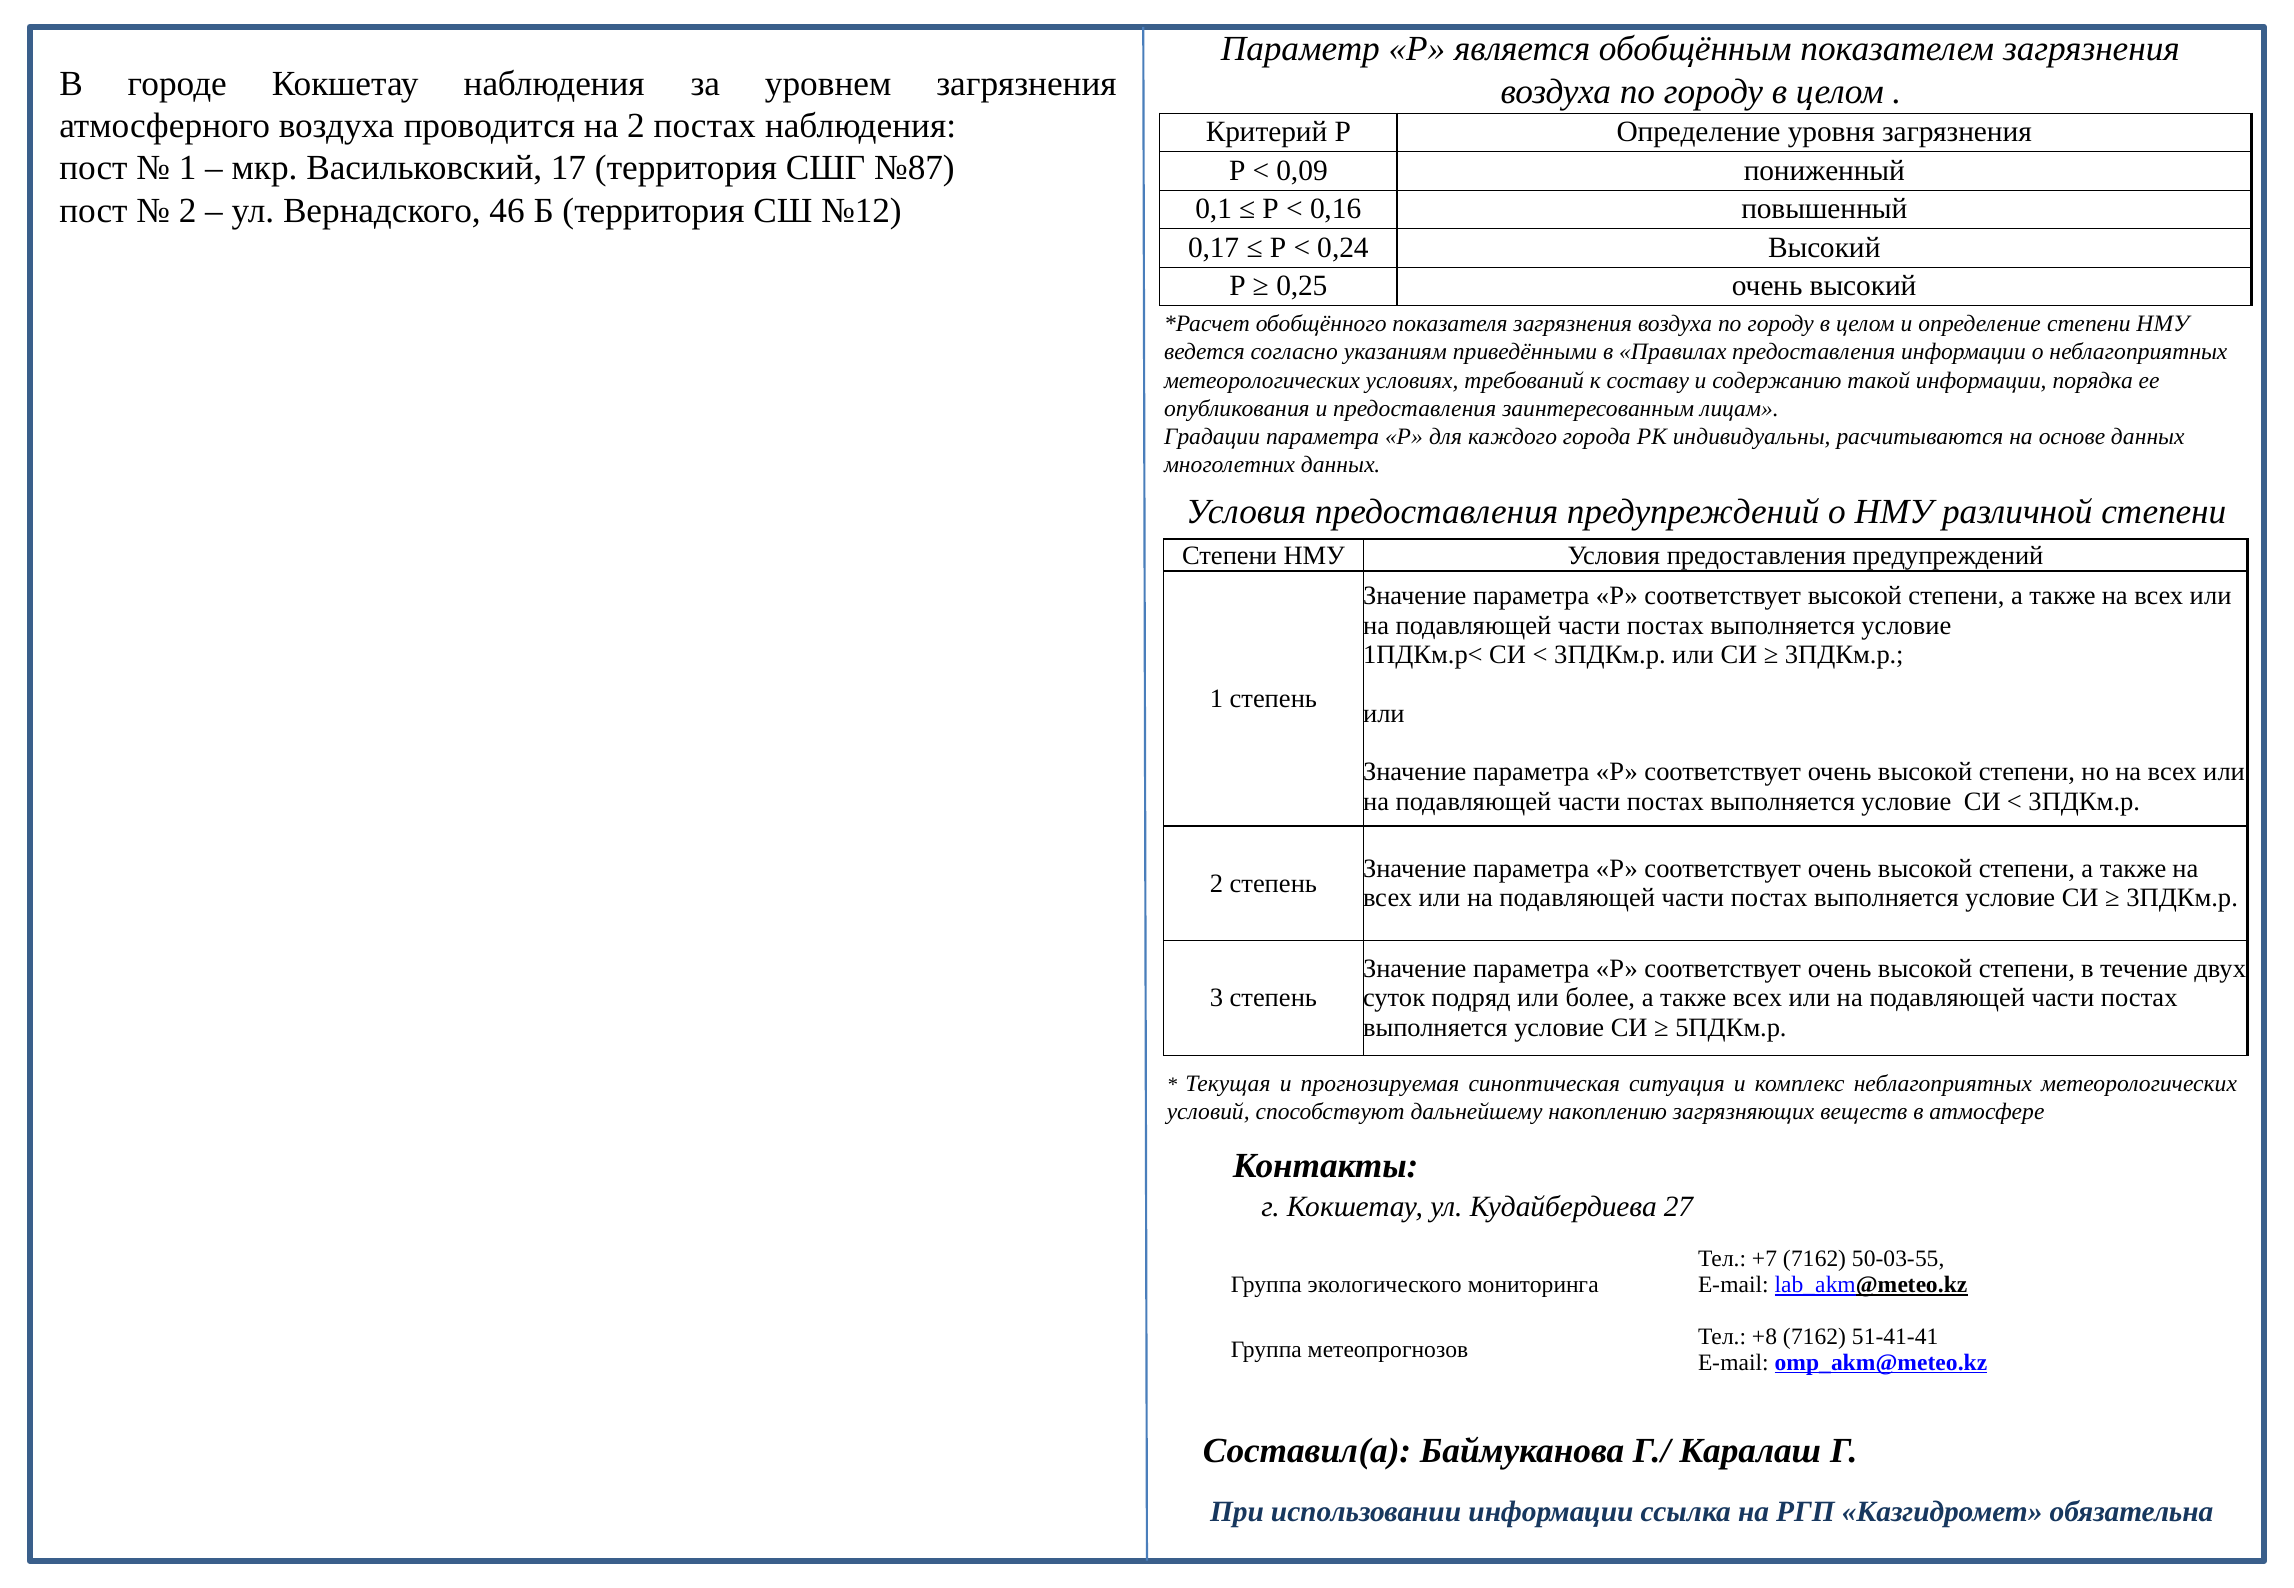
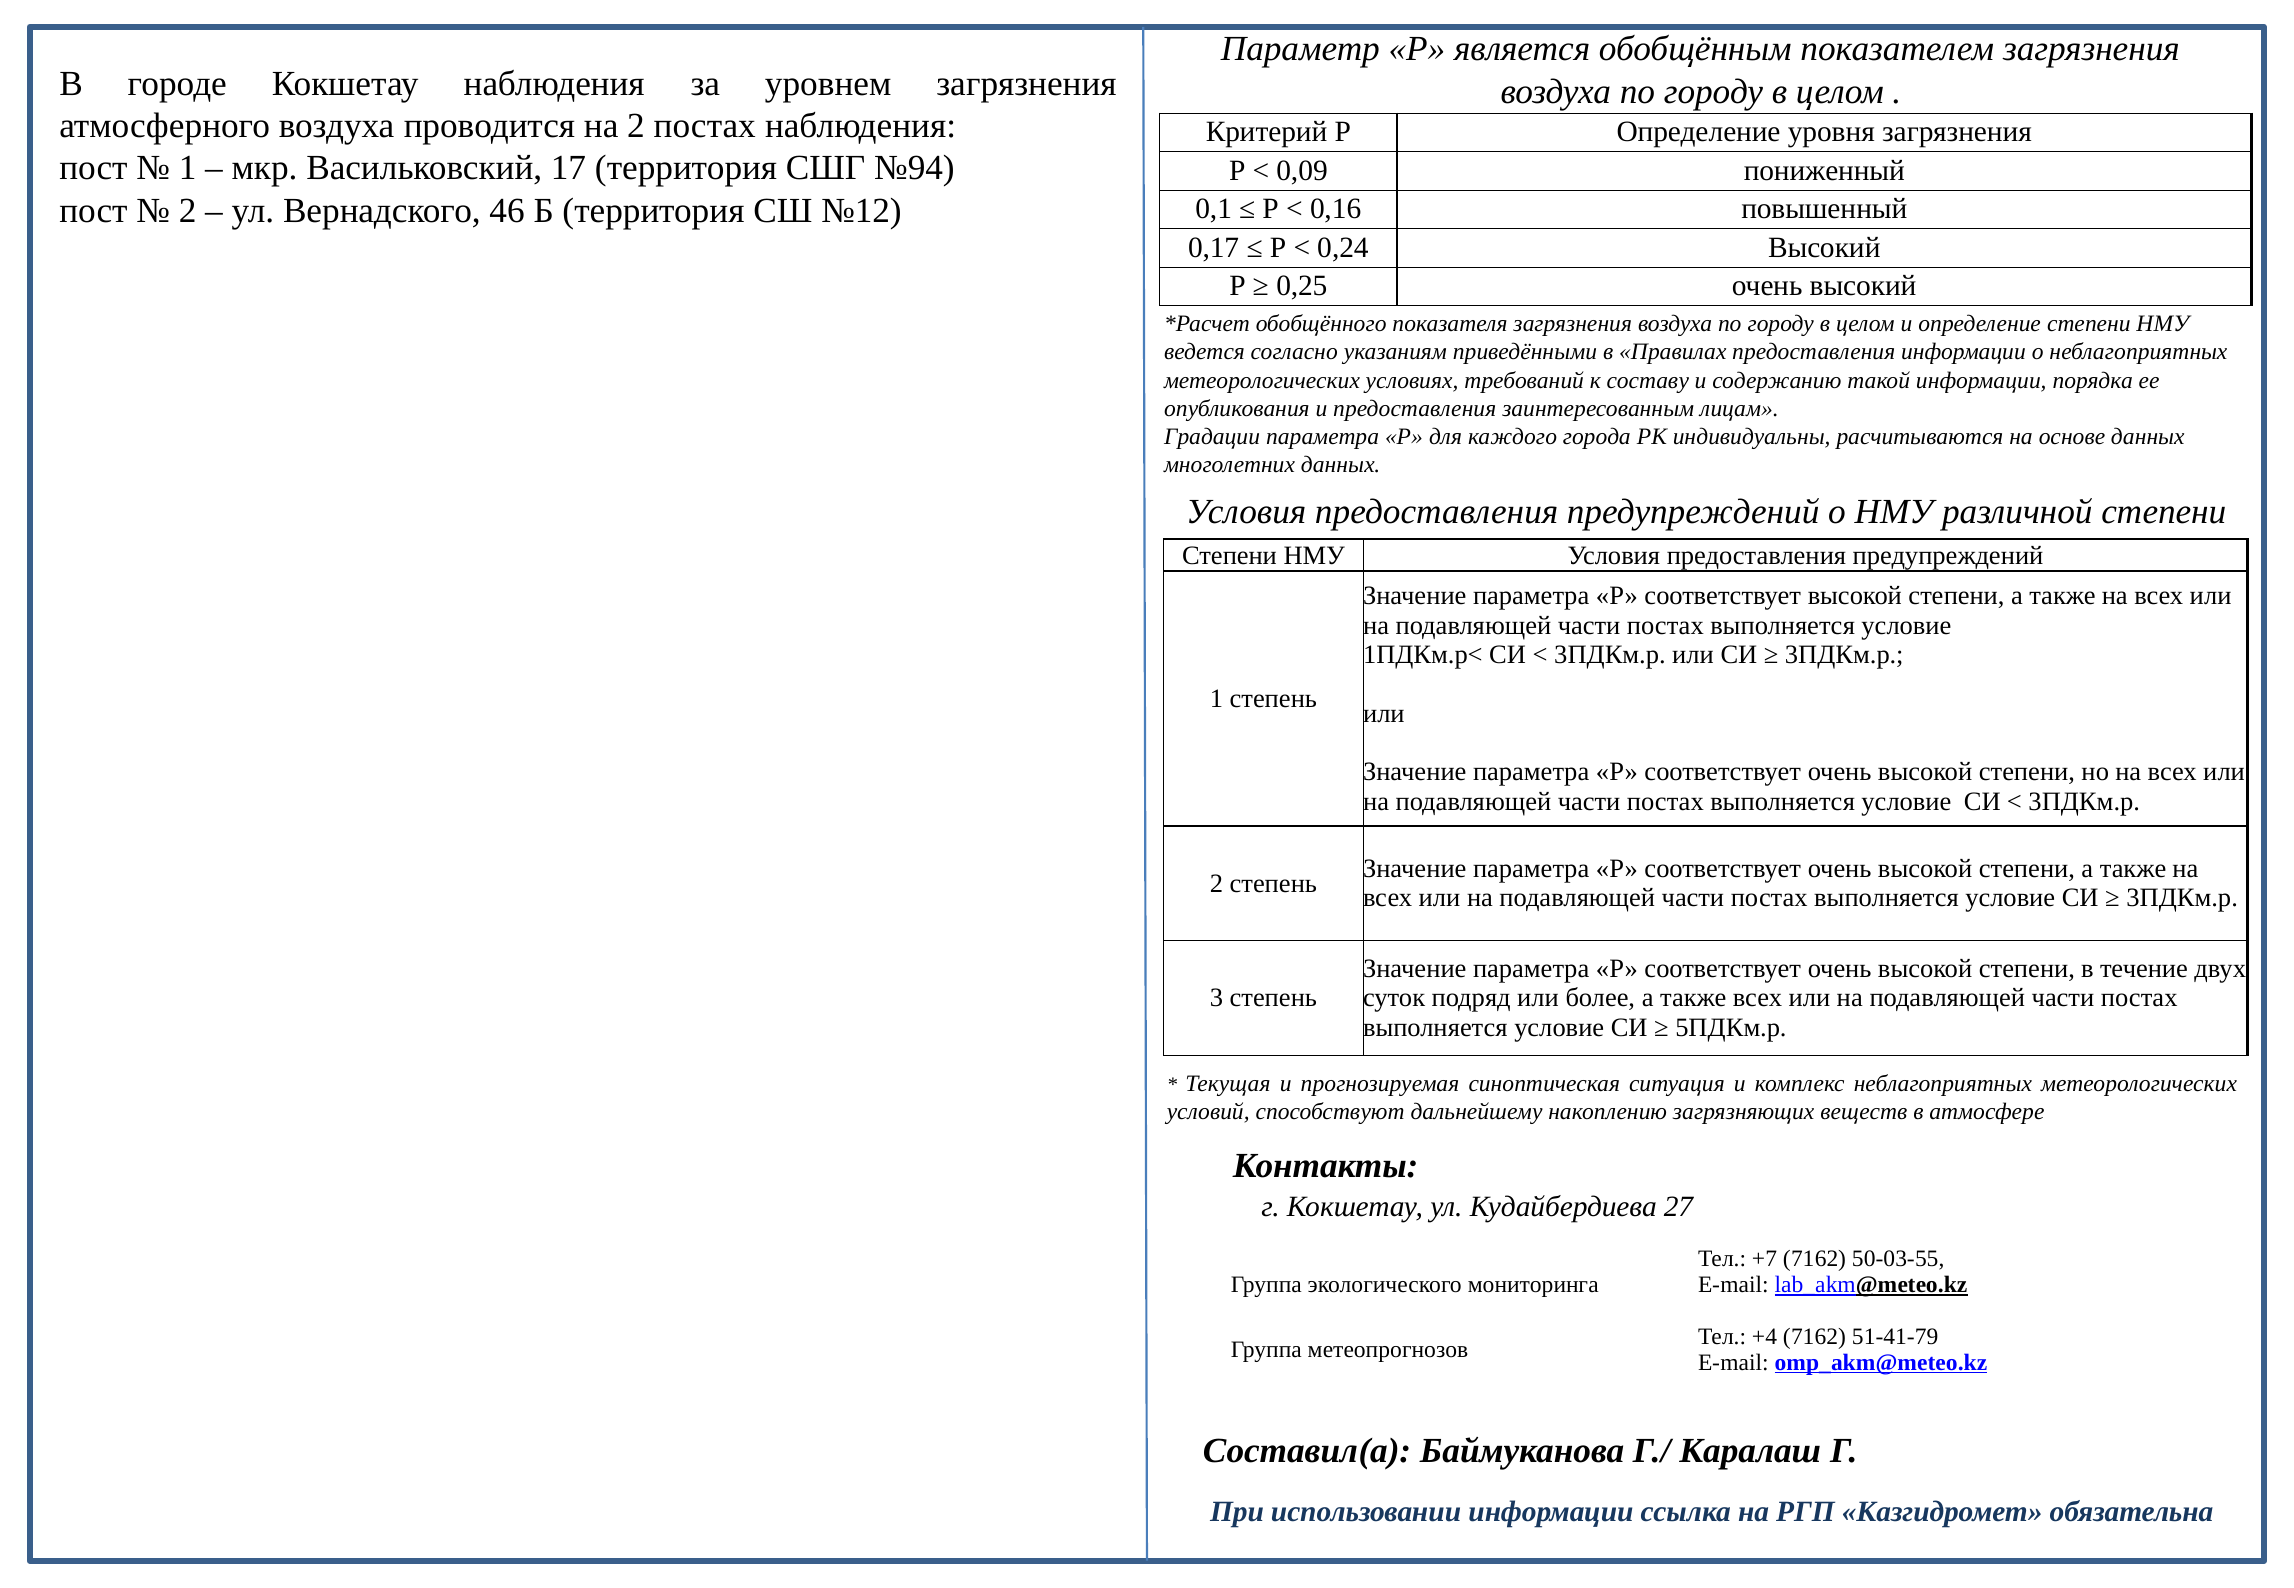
№87: №87 -> №94
+8: +8 -> +4
51-41-41: 51-41-41 -> 51-41-79
